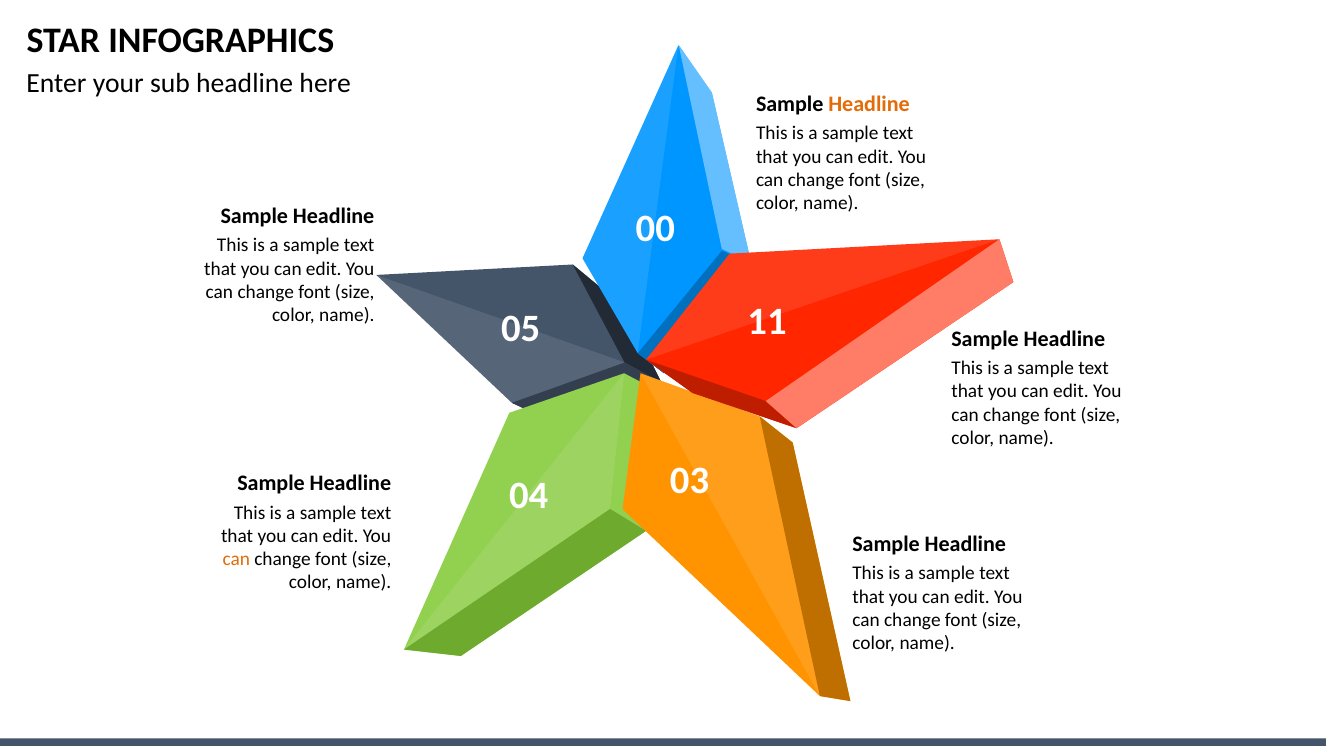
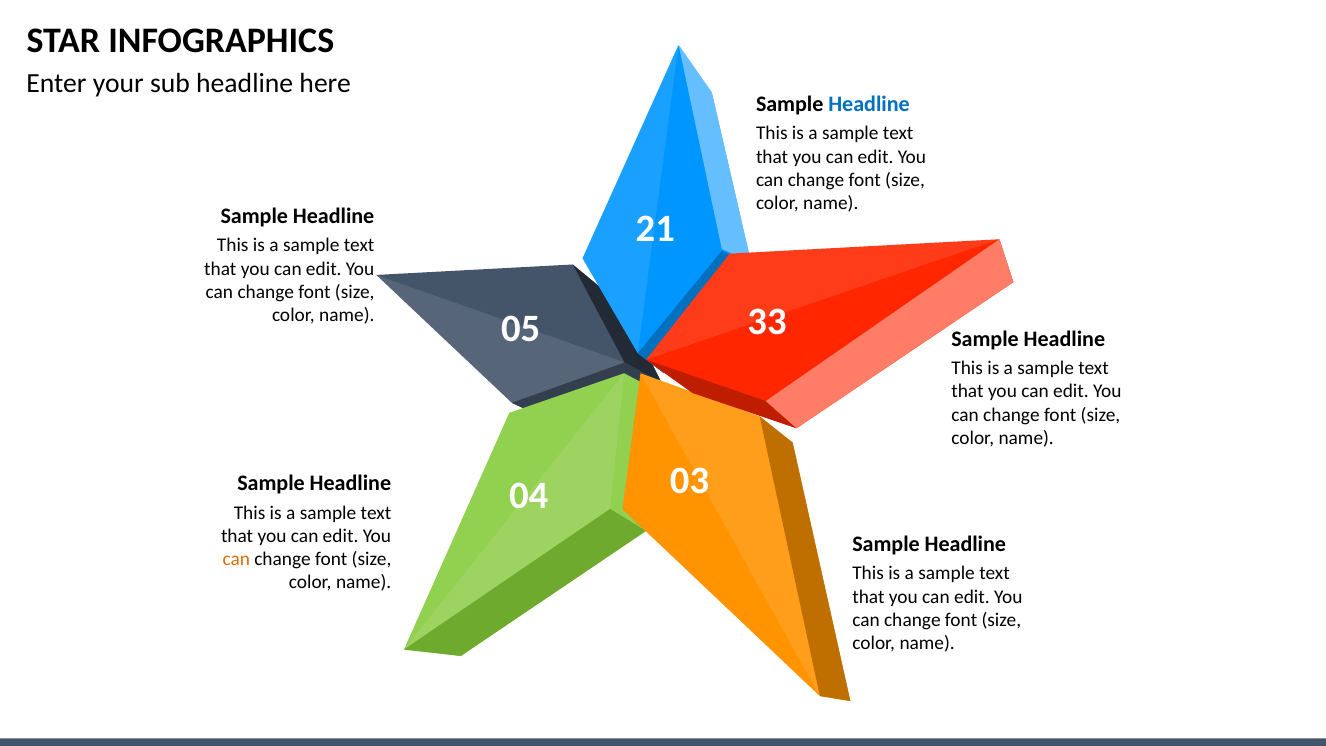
Headline at (869, 104) colour: orange -> blue
00: 00 -> 21
11: 11 -> 33
